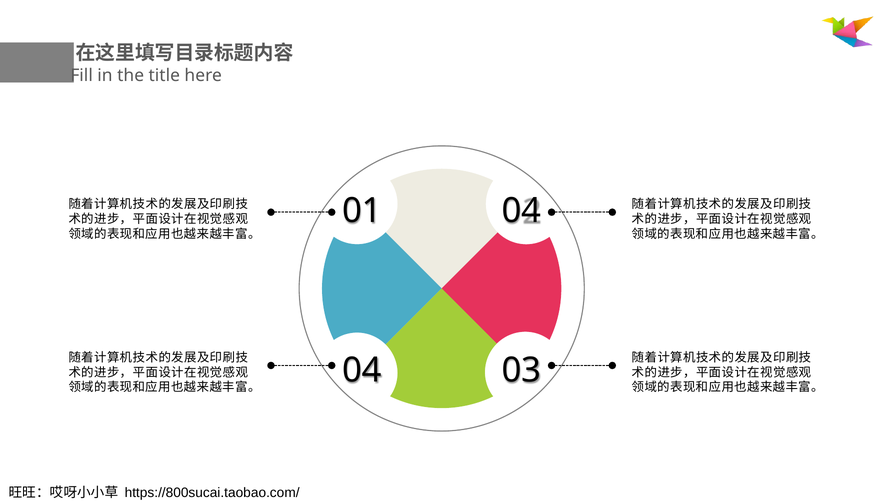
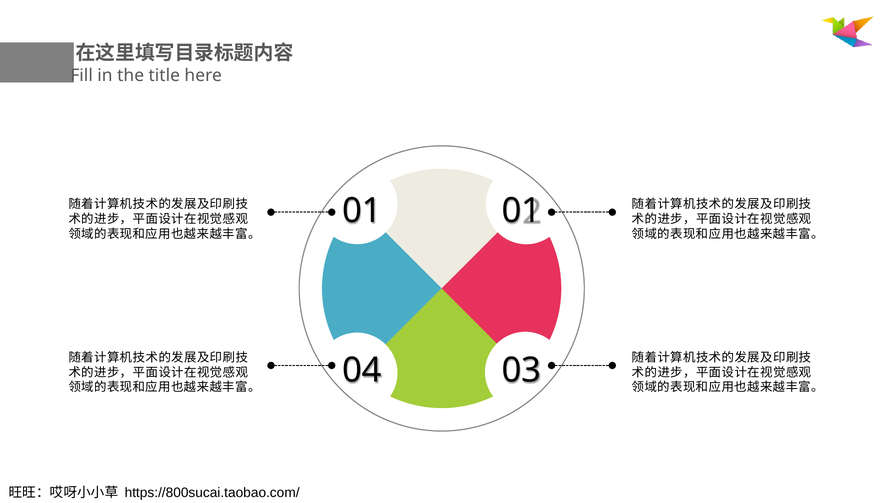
01 04: 04 -> 01
